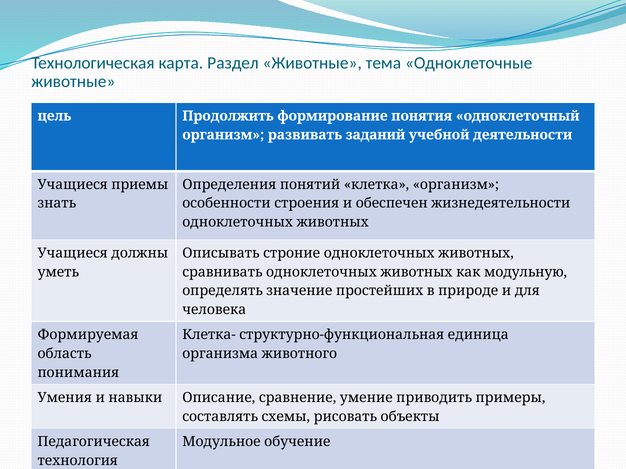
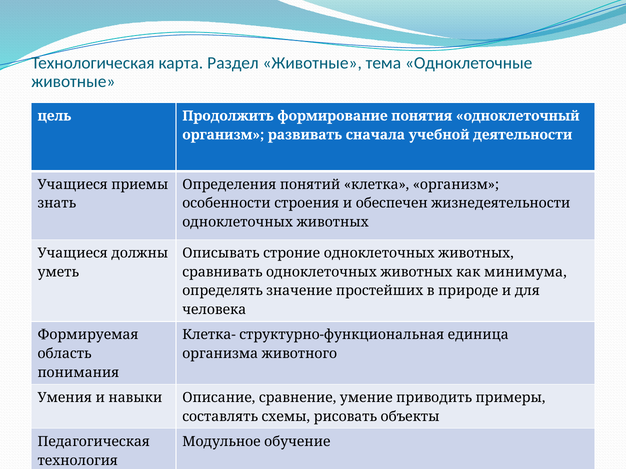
заданий: заданий -> сначала
модульную: модульную -> минимума
